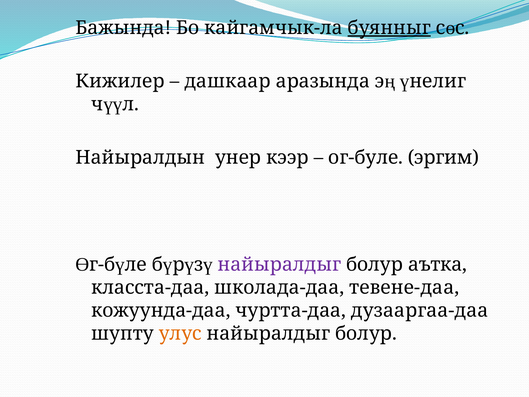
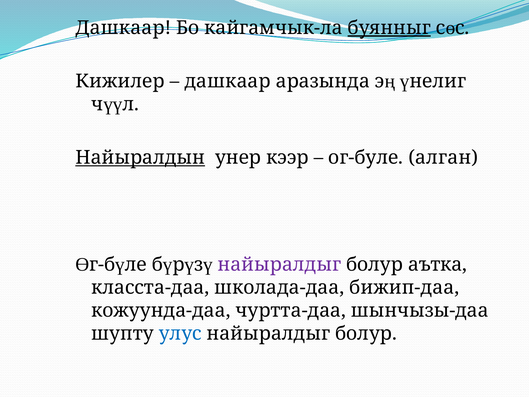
Бажында at (123, 28): Бажында -> Дашкаар
Найыралдын underline: none -> present
эргим: эргим -> алган
тевене-даа: тевене-даа -> бижип-даа
дузааргаа-даа: дузааргаа-даа -> шынчызы-даа
улус colour: orange -> blue
